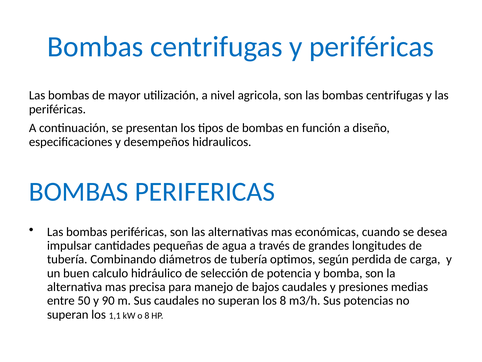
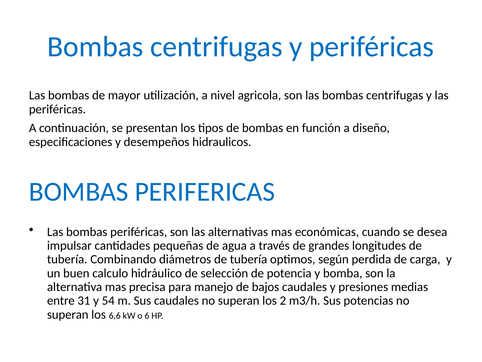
50: 50 -> 31
90: 90 -> 54
los 8: 8 -> 2
1,1: 1,1 -> 6,6
o 8: 8 -> 6
